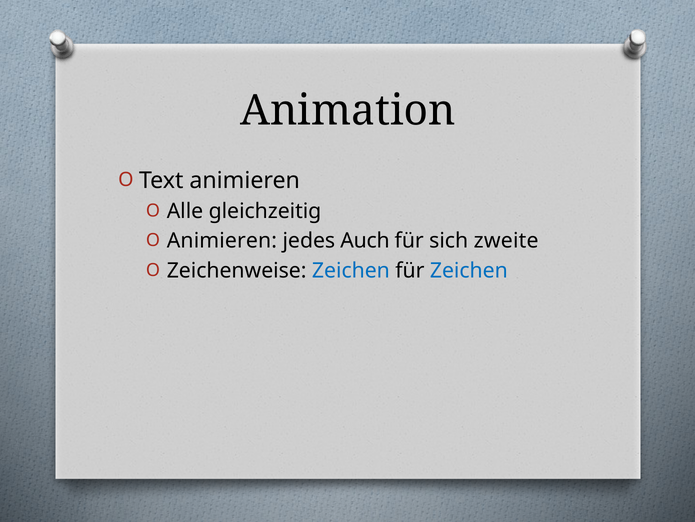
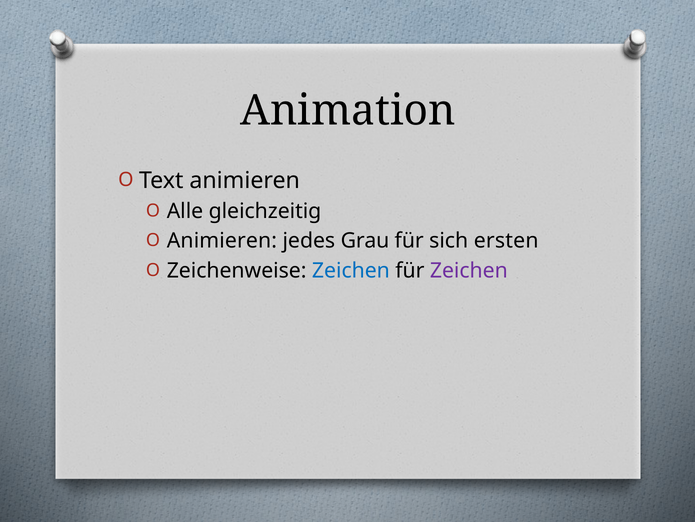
Auch: Auch -> Grau
zweite: zweite -> ersten
Zeichen at (469, 270) colour: blue -> purple
